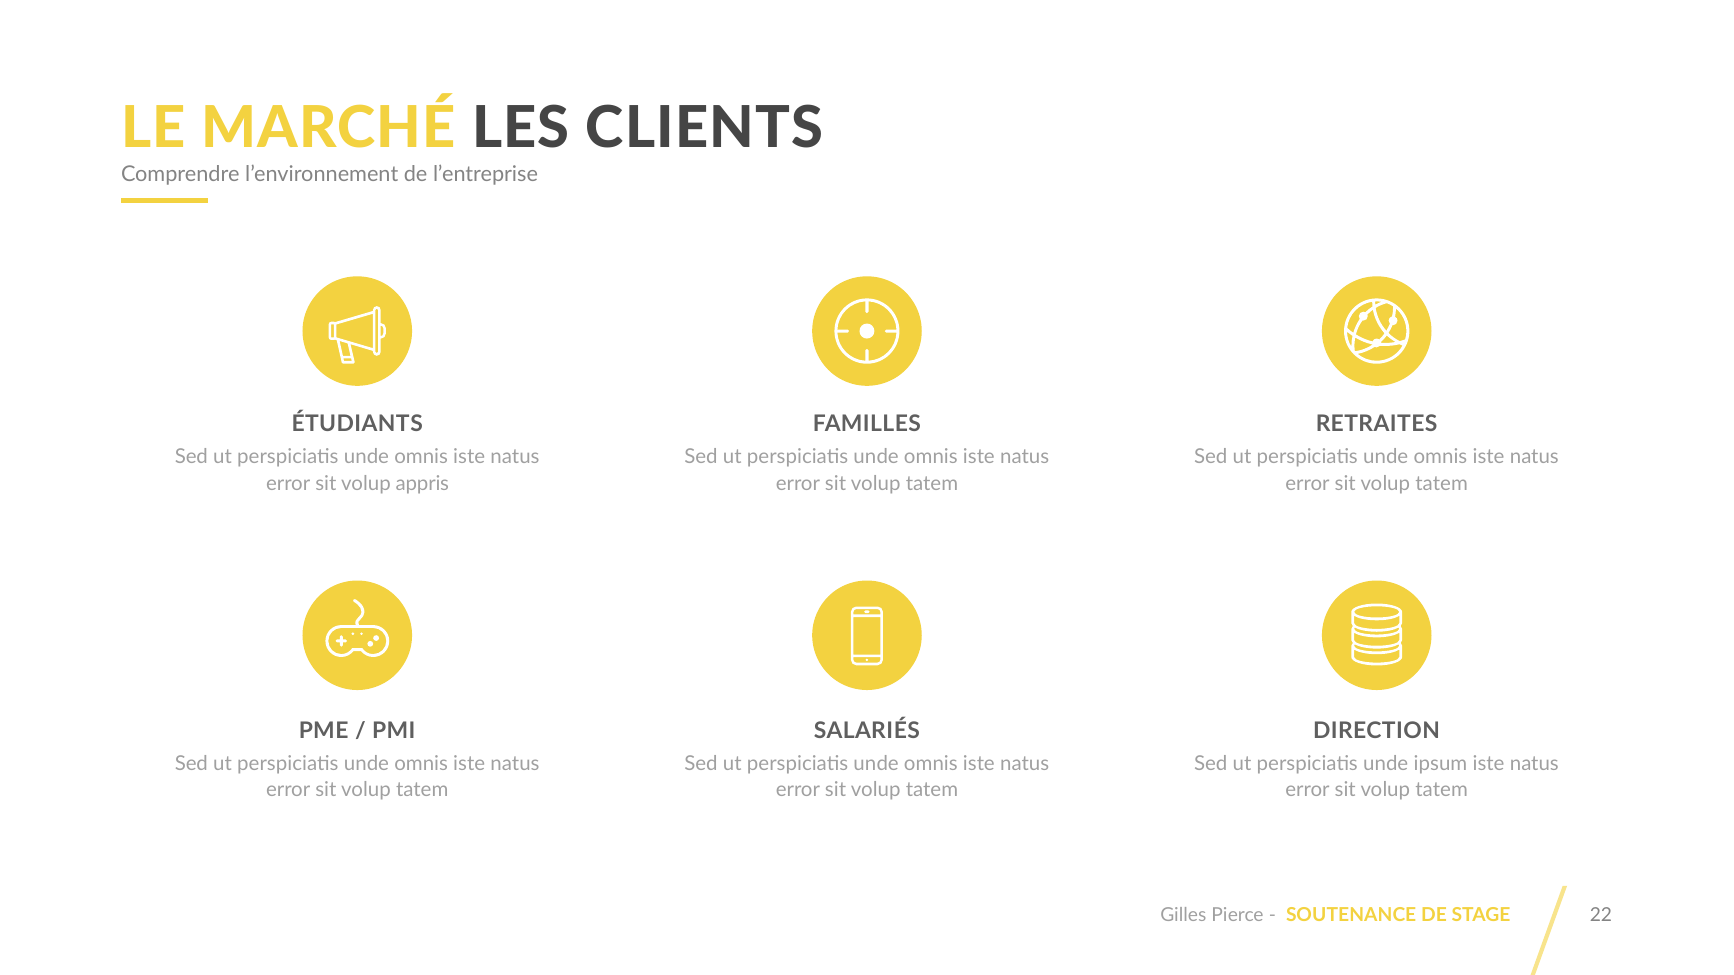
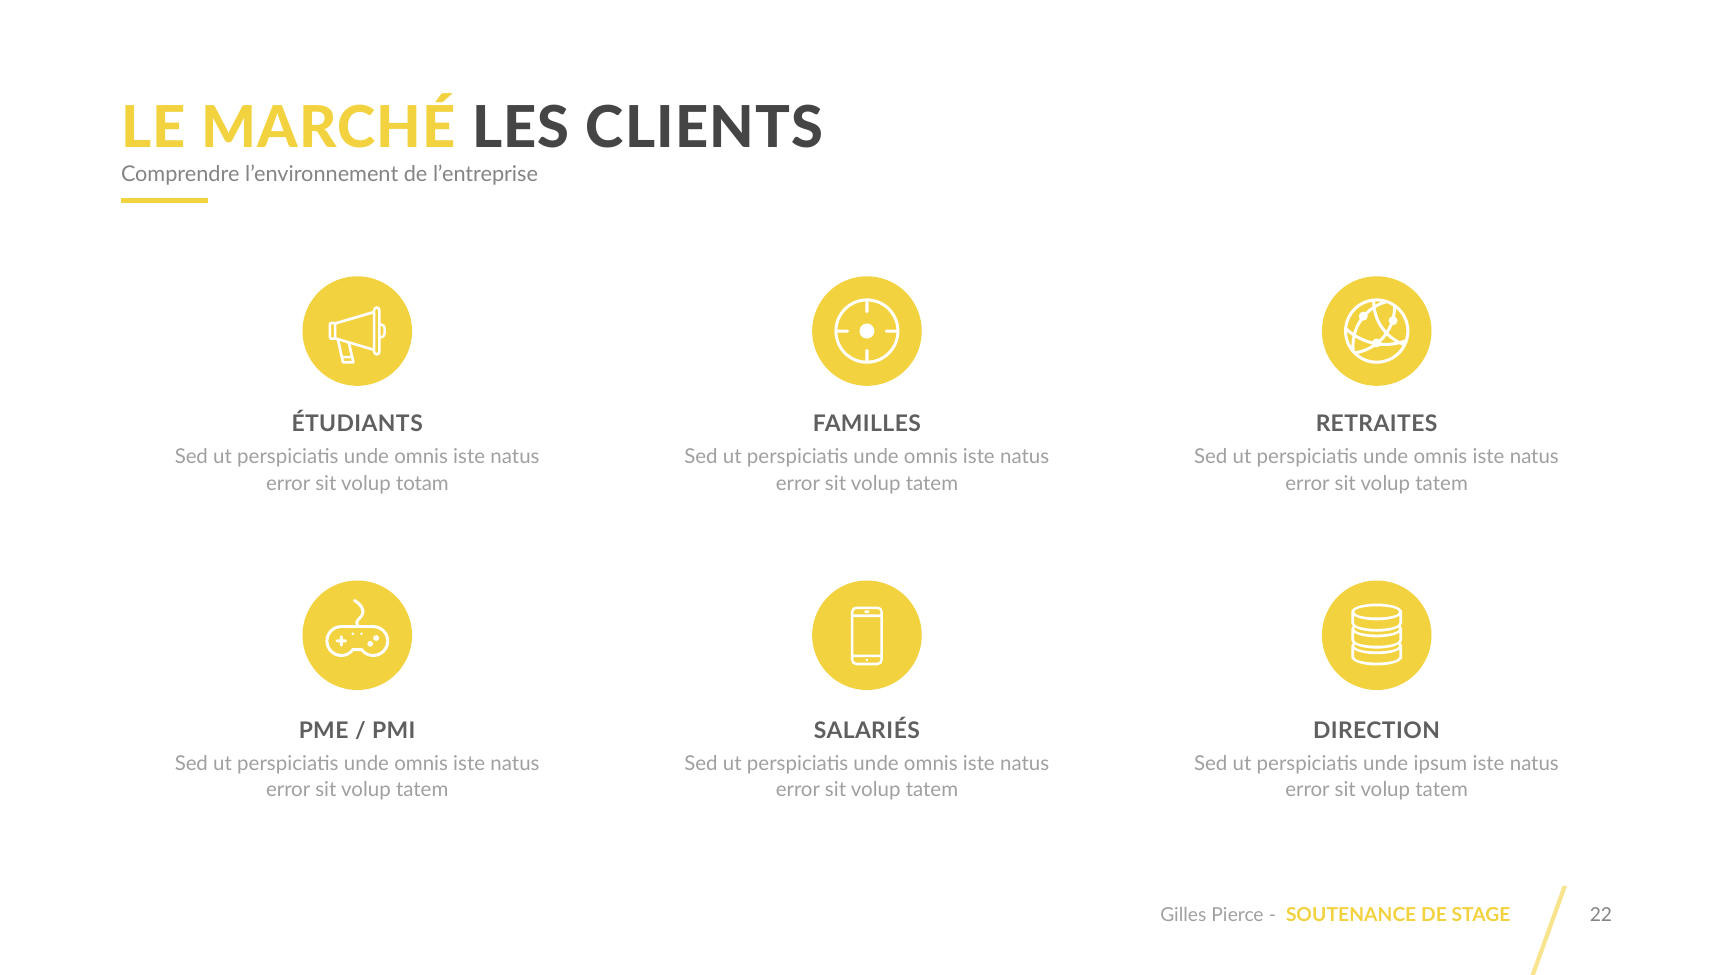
appris: appris -> totam
